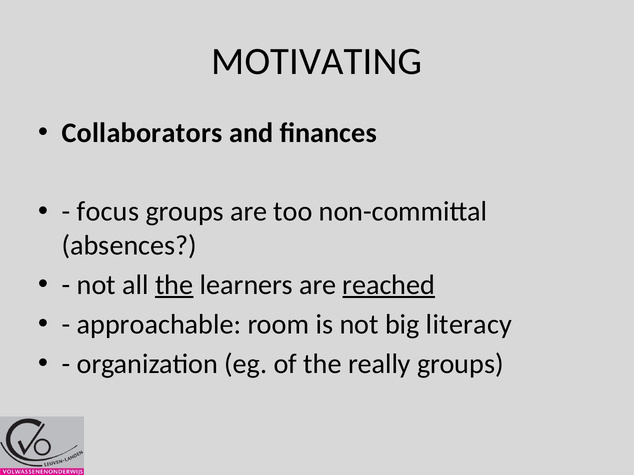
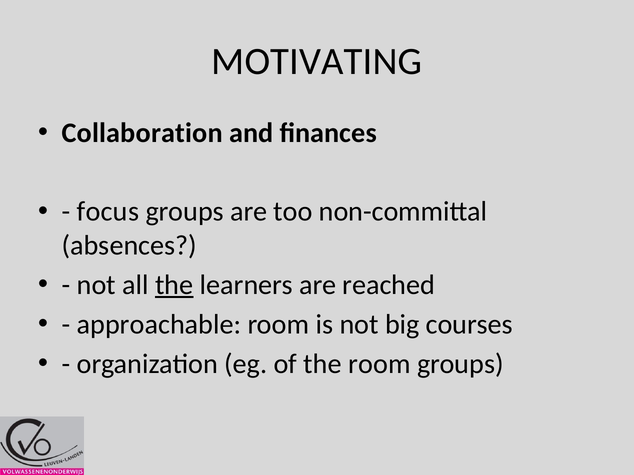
Collaborators: Collaborators -> Collaboration
reached underline: present -> none
literacy: literacy -> courses
the really: really -> room
